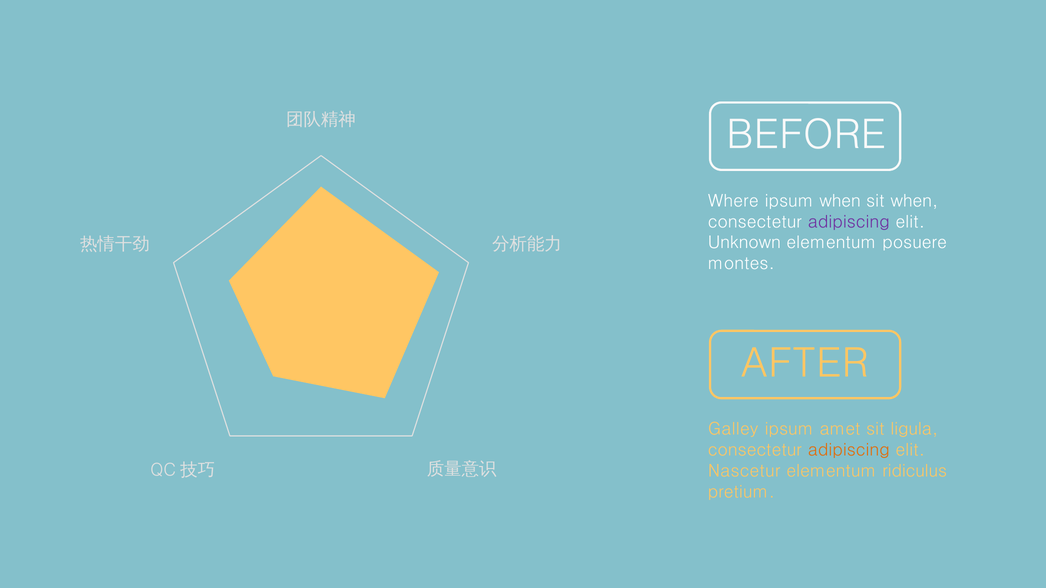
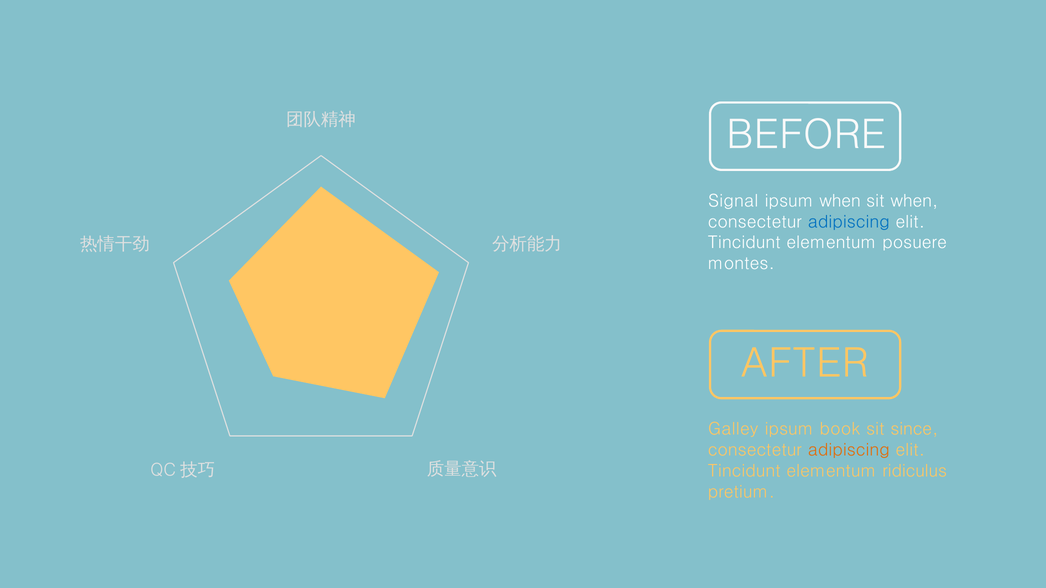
Where: Where -> Signal
adipiscing at (849, 222) colour: purple -> blue
Unknown at (744, 243): Unknown -> Tincidunt
amet: amet -> book
ligula: ligula -> since
Nascetur at (744, 471): Nascetur -> Tincidunt
